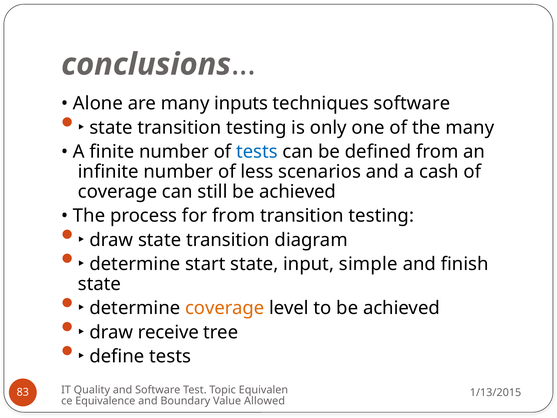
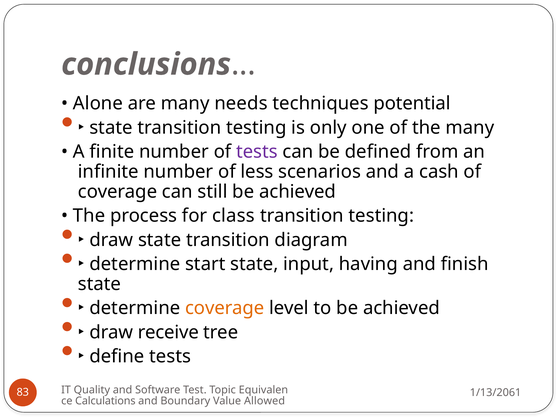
inputs: inputs -> needs
techniques software: software -> potential
tests at (257, 152) colour: blue -> purple
for from: from -> class
simple: simple -> having
1/13/2015: 1/13/2015 -> 1/13/2061
Equivalence: Equivalence -> Calculations
